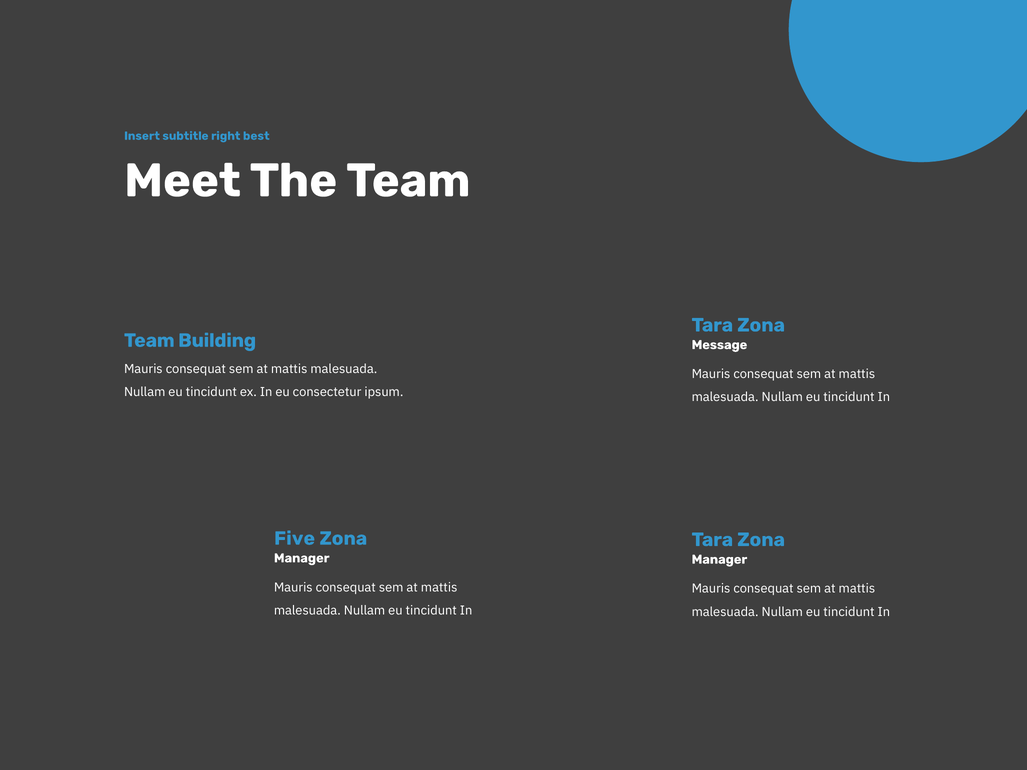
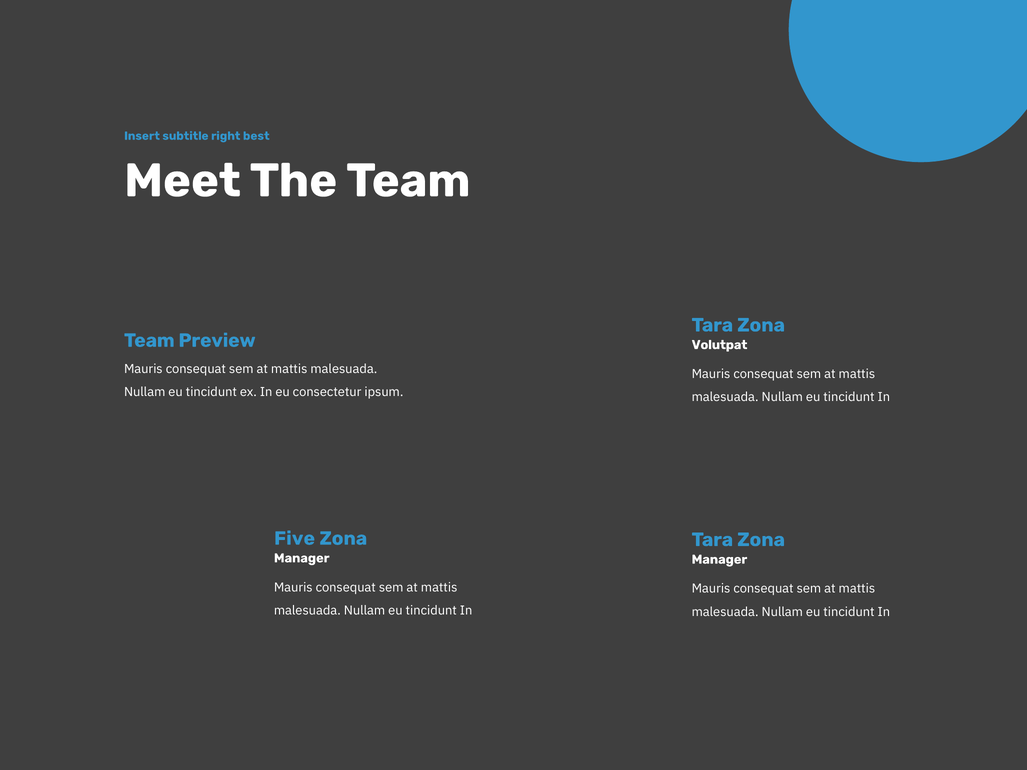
Building: Building -> Preview
Message: Message -> Volutpat
